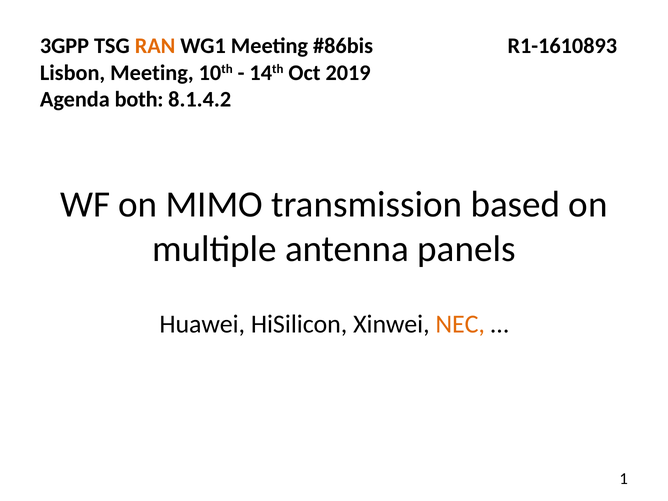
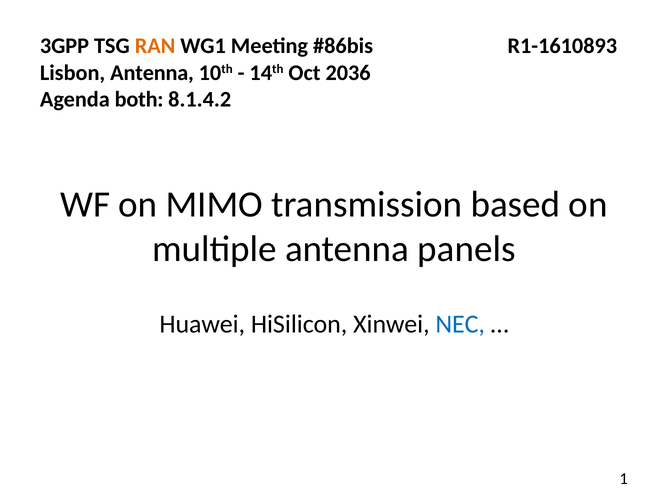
Lisbon Meeting: Meeting -> Antenna
2019: 2019 -> 2036
NEC colour: orange -> blue
